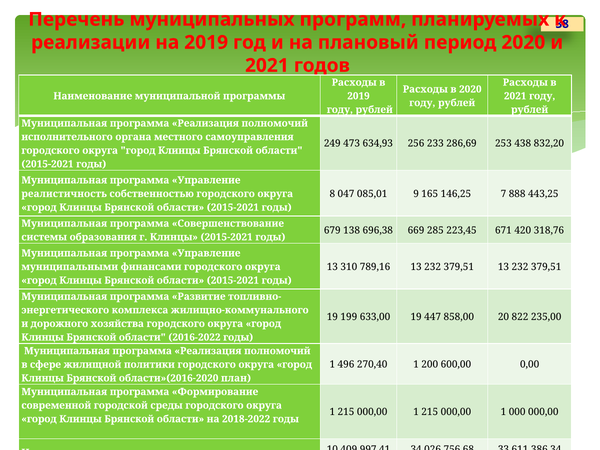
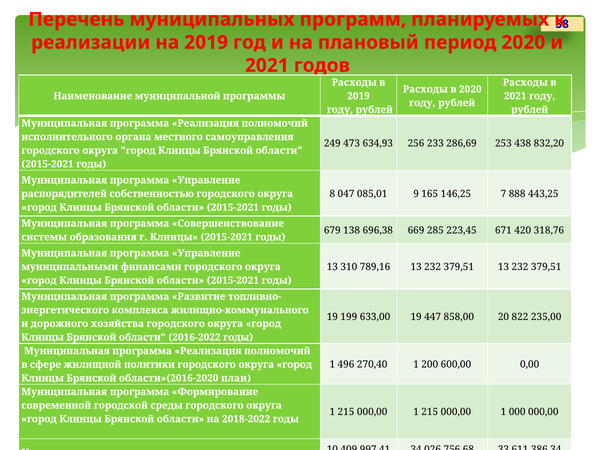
реалистичность: реалистичность -> распорядителей
